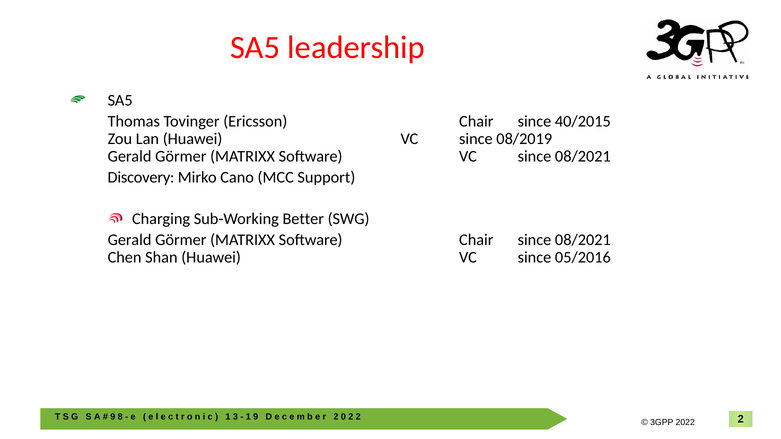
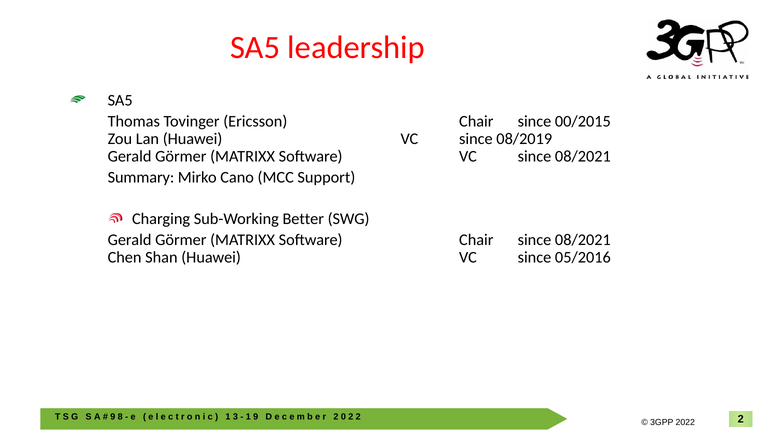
40/2015: 40/2015 -> 00/2015
Discovery: Discovery -> Summary
